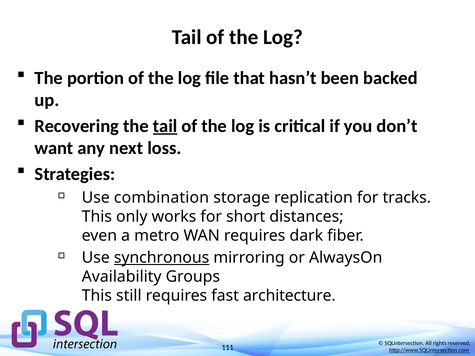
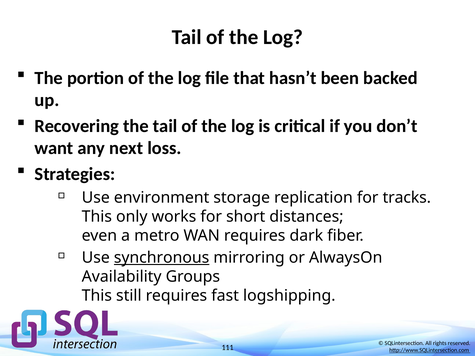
tail at (165, 126) underline: present -> none
combination: combination -> environment
architecture: architecture -> logshipping
